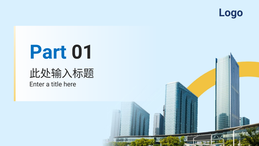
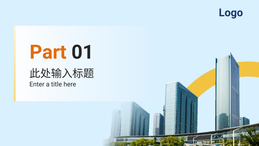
Part colour: blue -> orange
